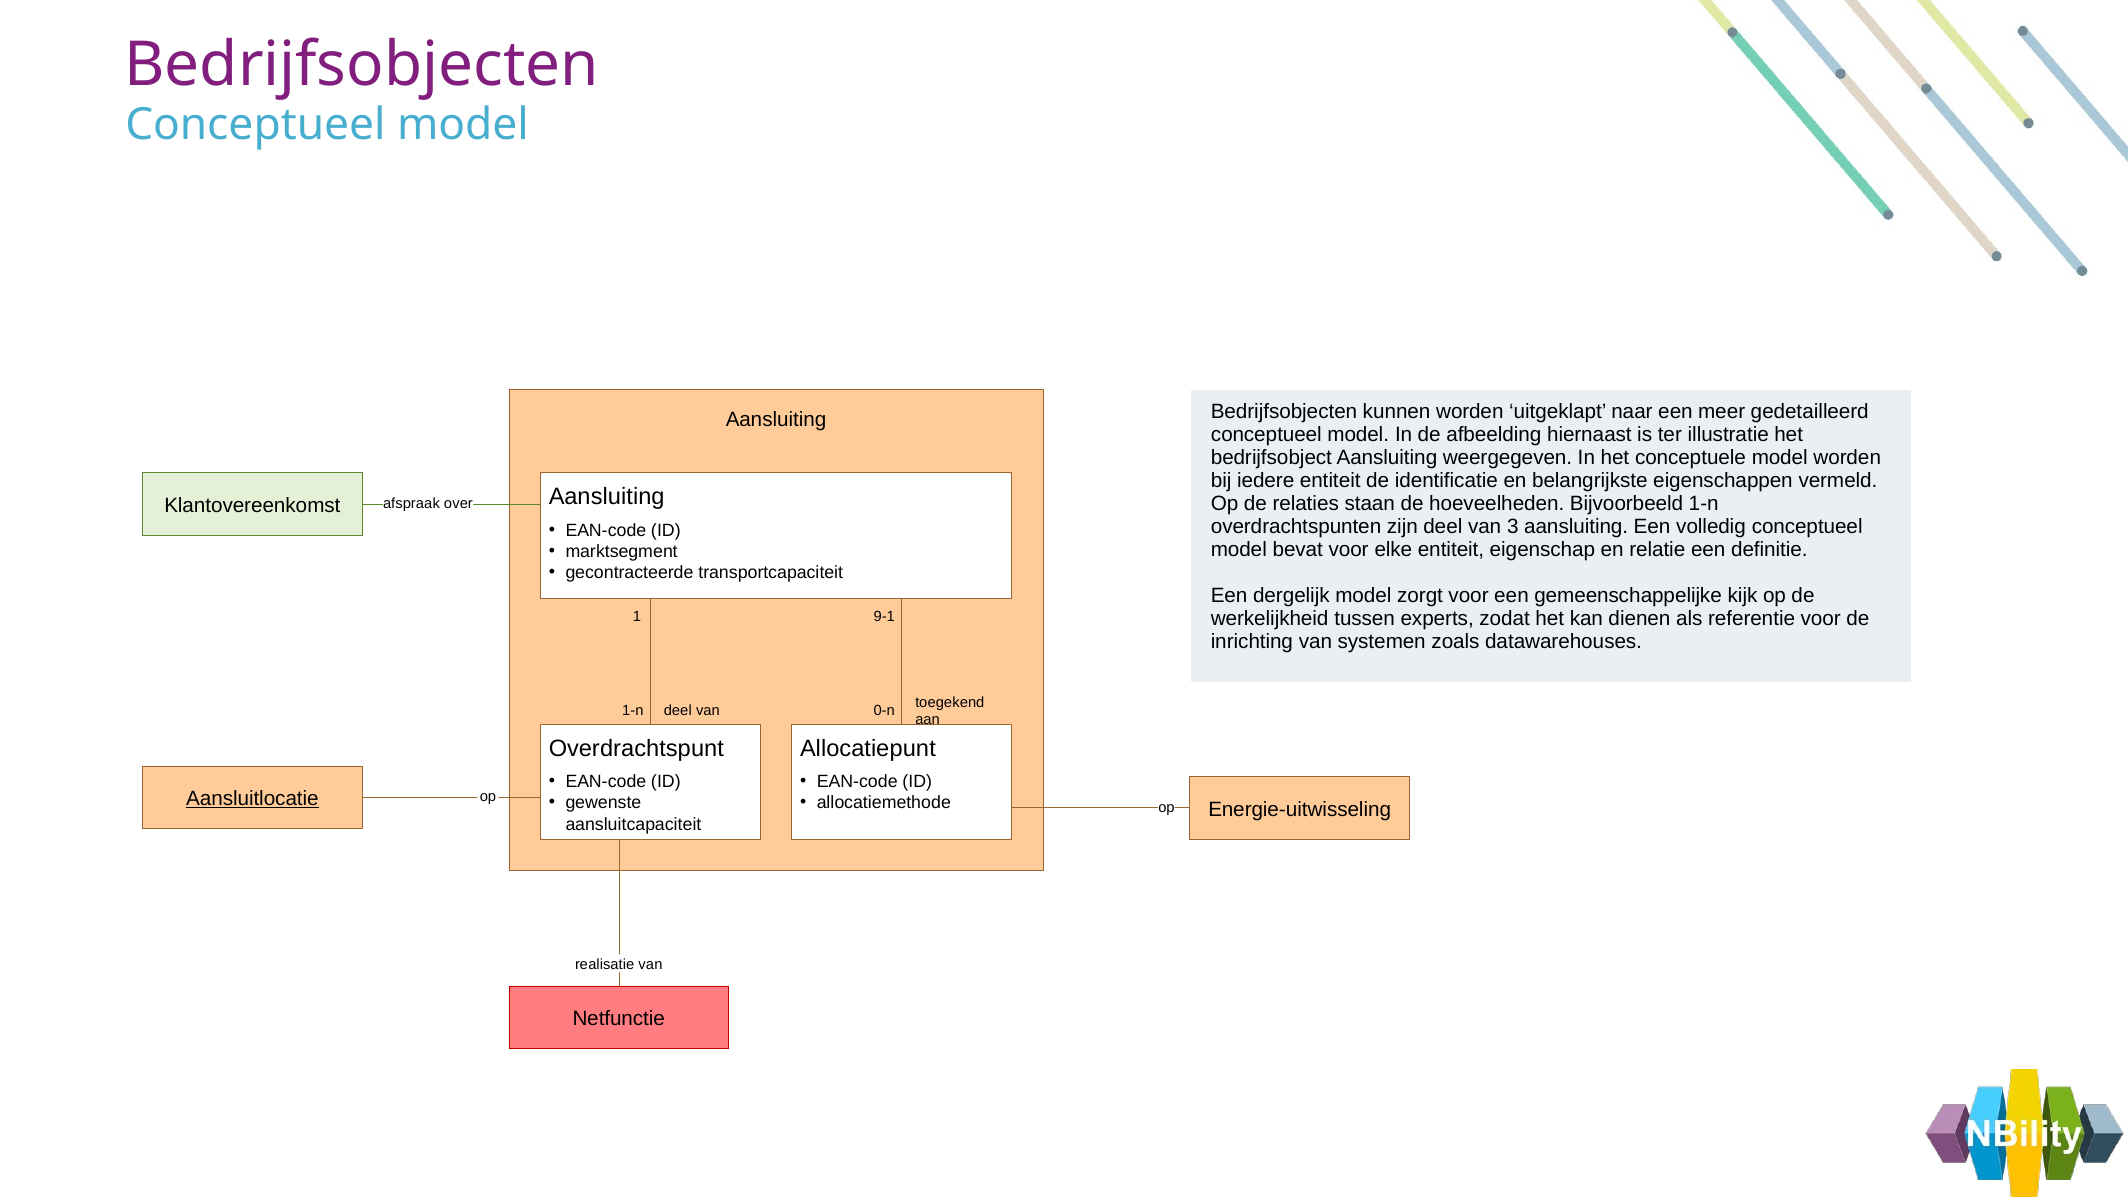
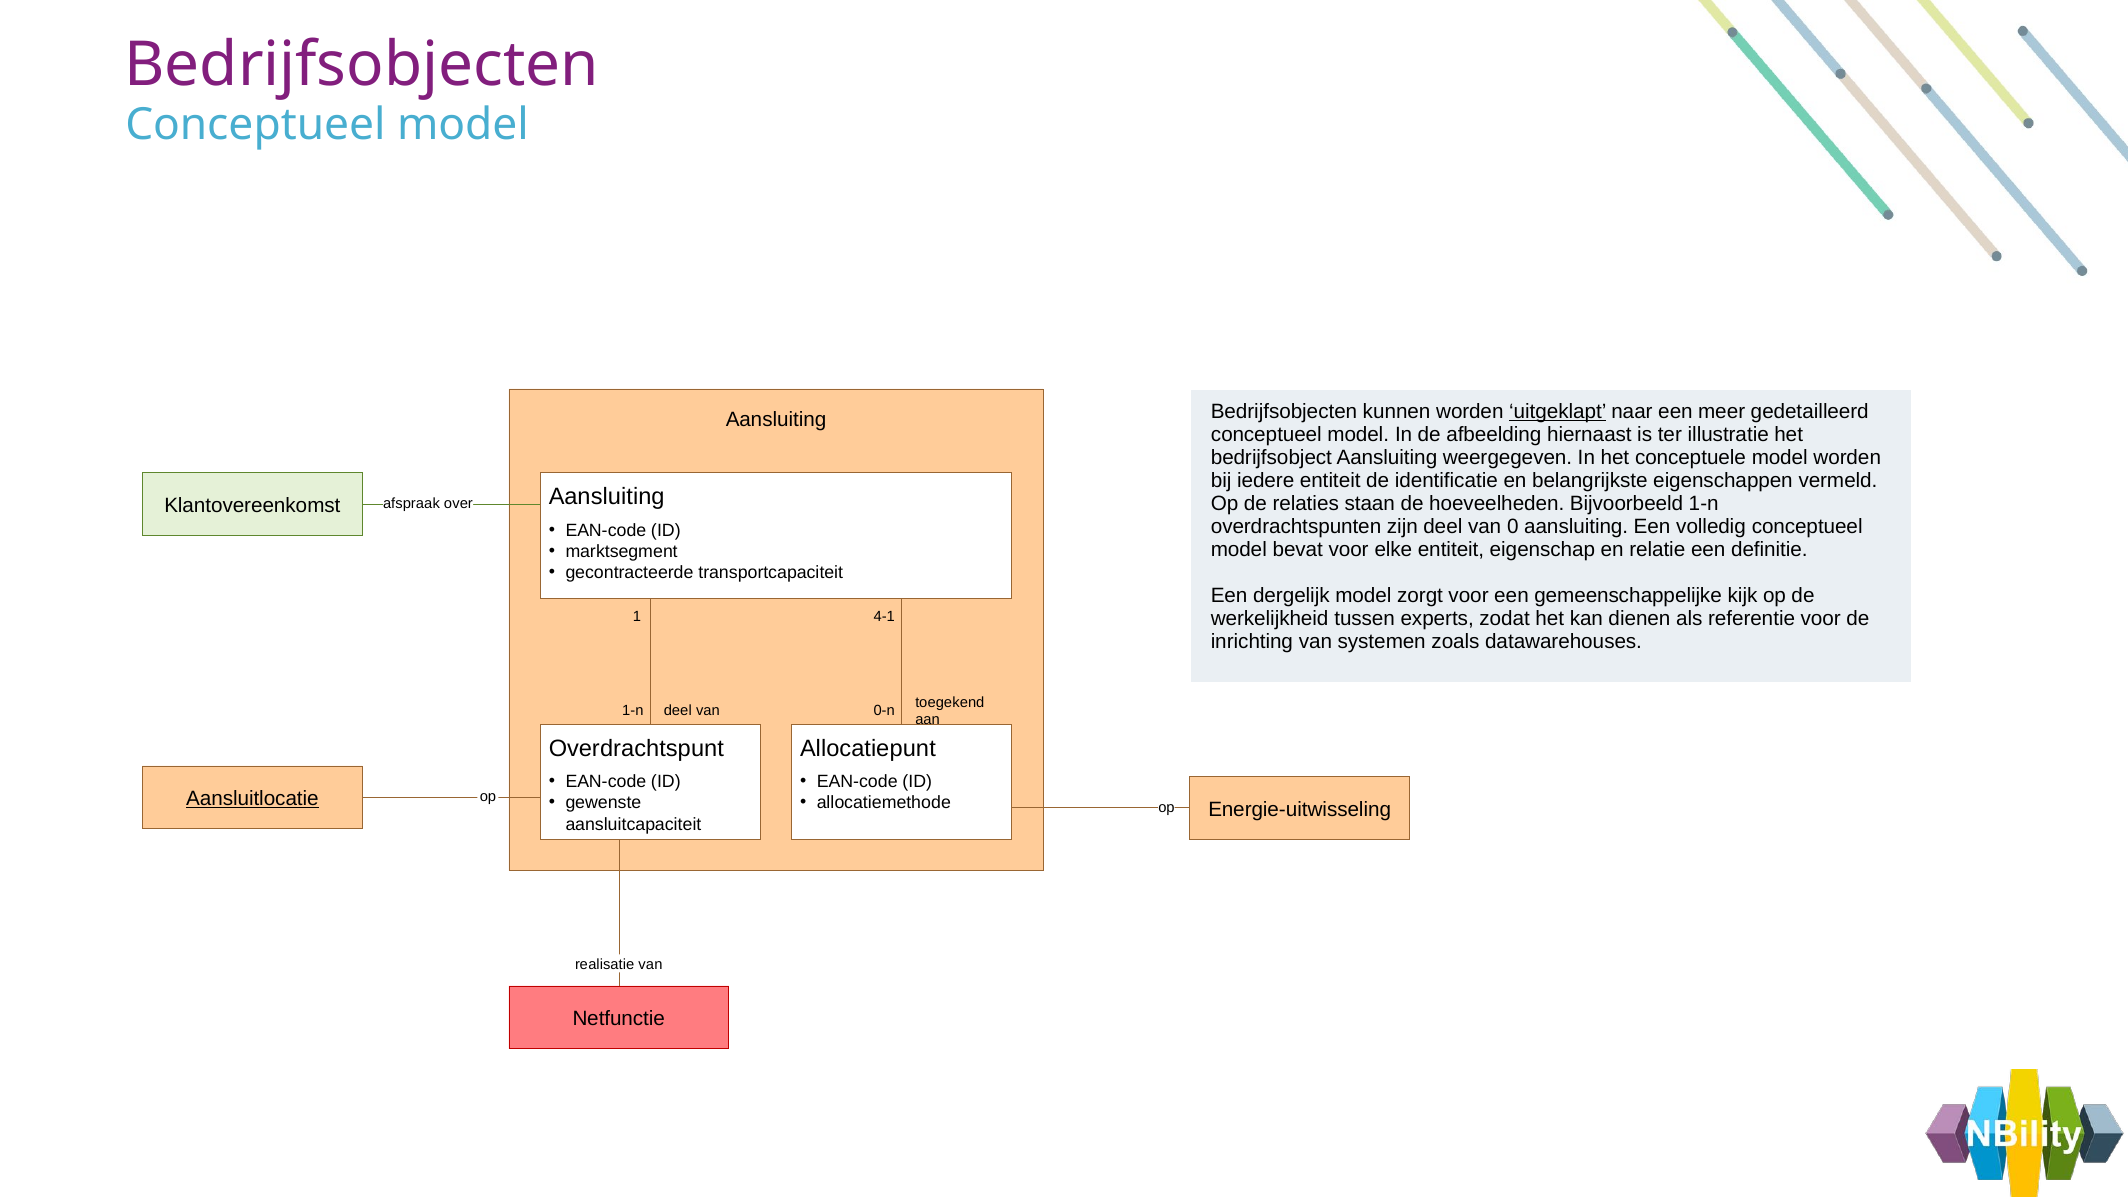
uitgeklapt underline: none -> present
3: 3 -> 0
9-1: 9-1 -> 4-1
